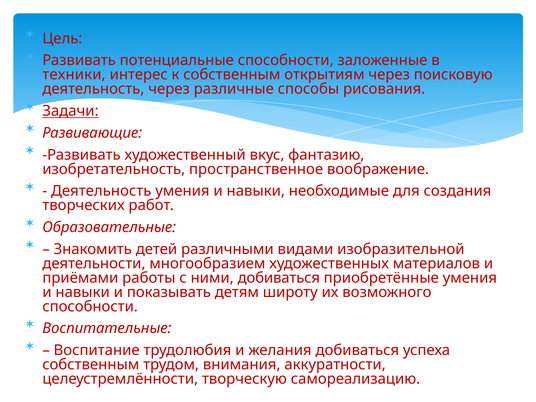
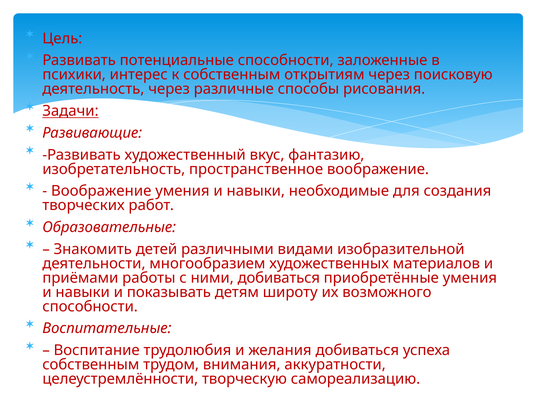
техники: техники -> психики
Деятельность at (101, 191): Деятельность -> Воображение
